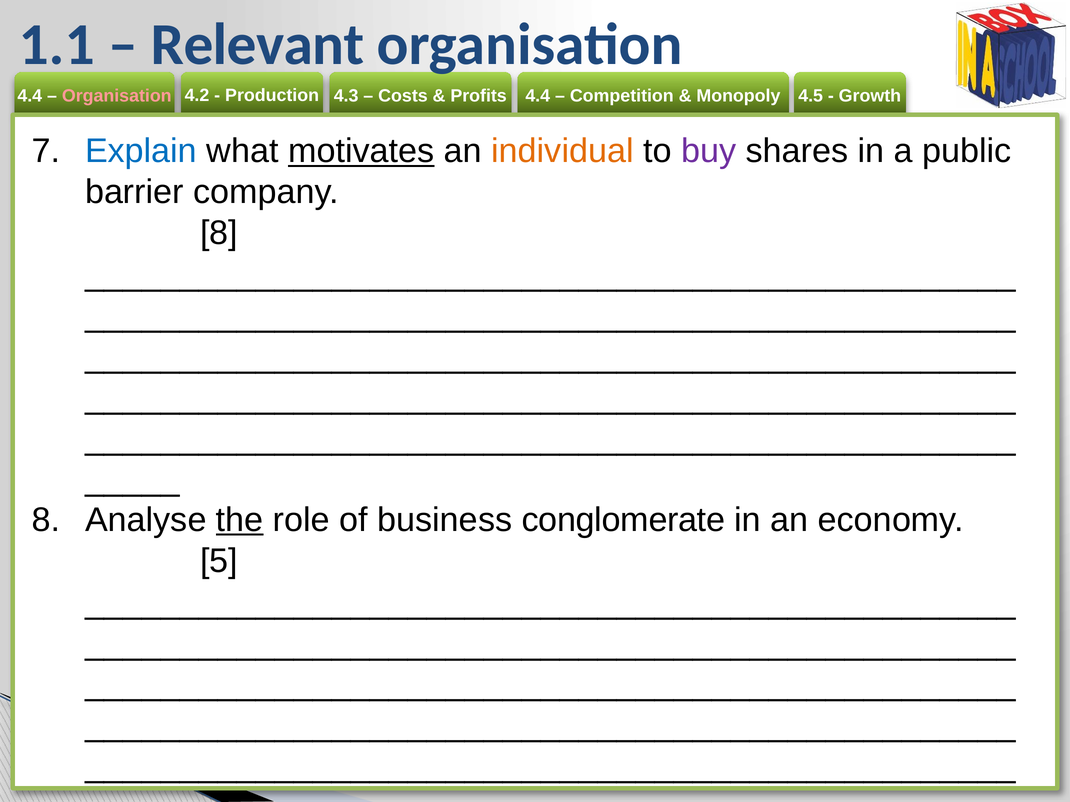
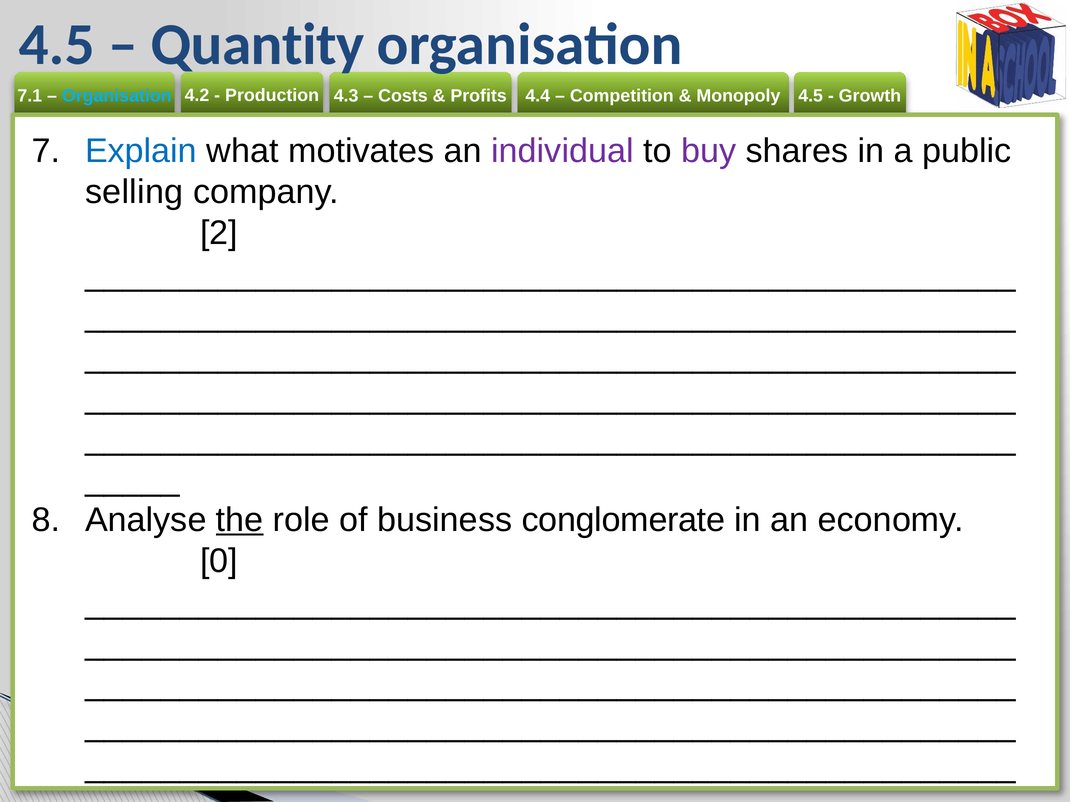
1.1 at (57, 45): 1.1 -> 4.5
Relevant: Relevant -> Quantity
4.4 at (30, 96): 4.4 -> 7.1
Organisation at (117, 96) colour: pink -> light blue
motivates underline: present -> none
individual colour: orange -> purple
barrier: barrier -> selling
8 at (219, 233): 8 -> 2
5: 5 -> 0
